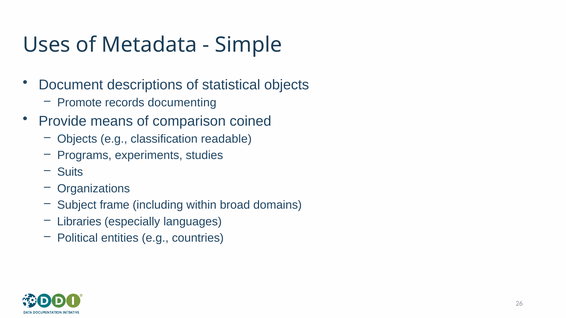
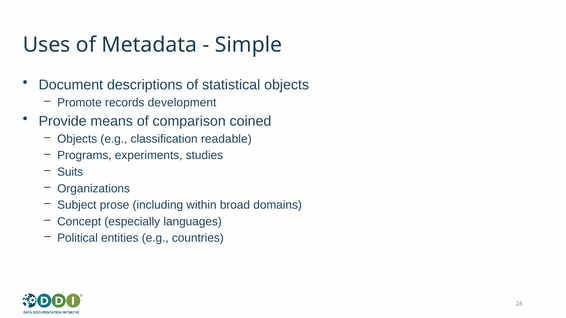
documenting: documenting -> development
frame: frame -> prose
Libraries: Libraries -> Concept
